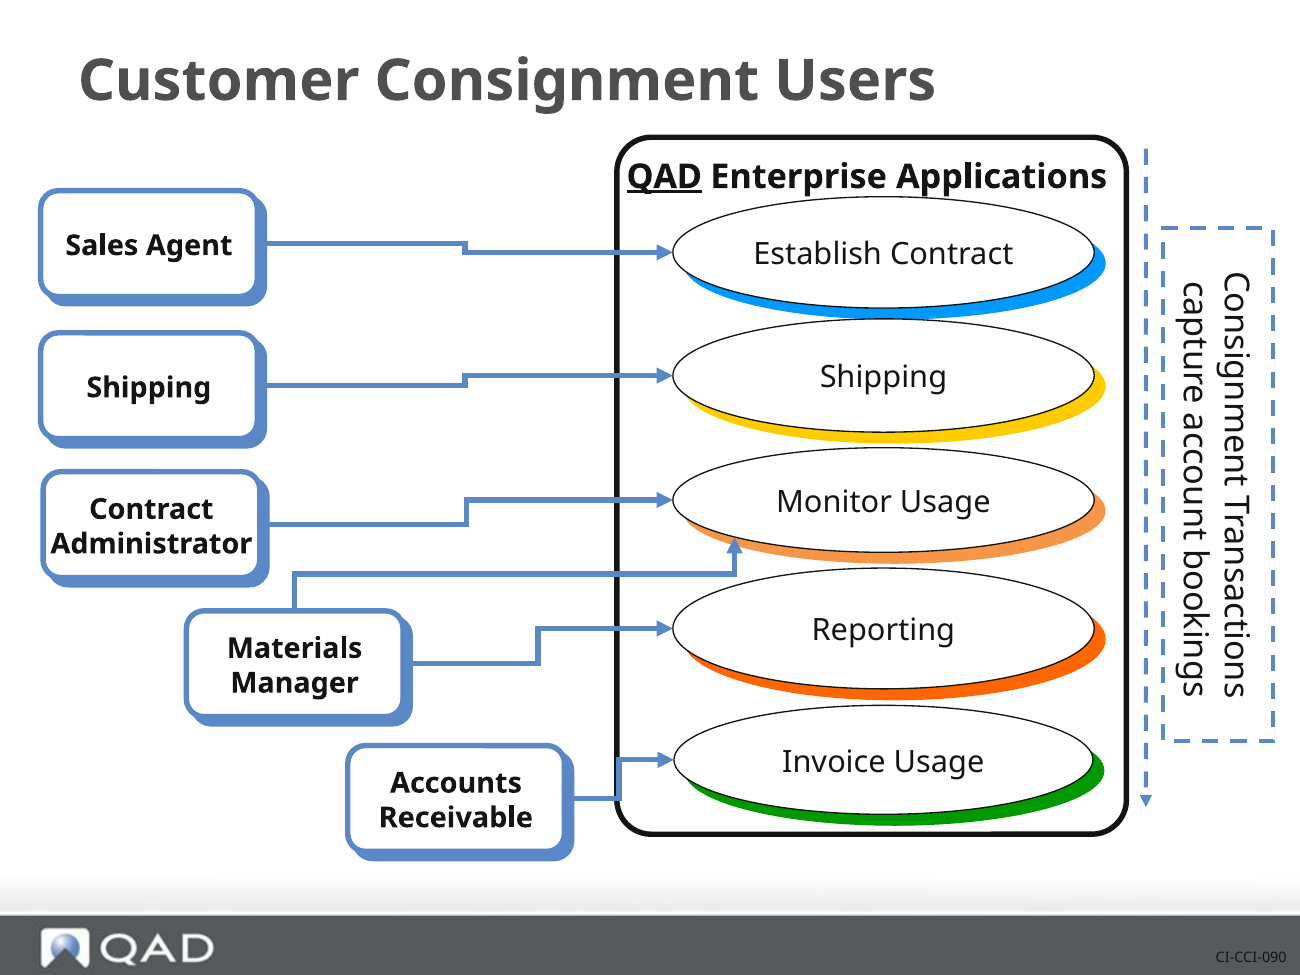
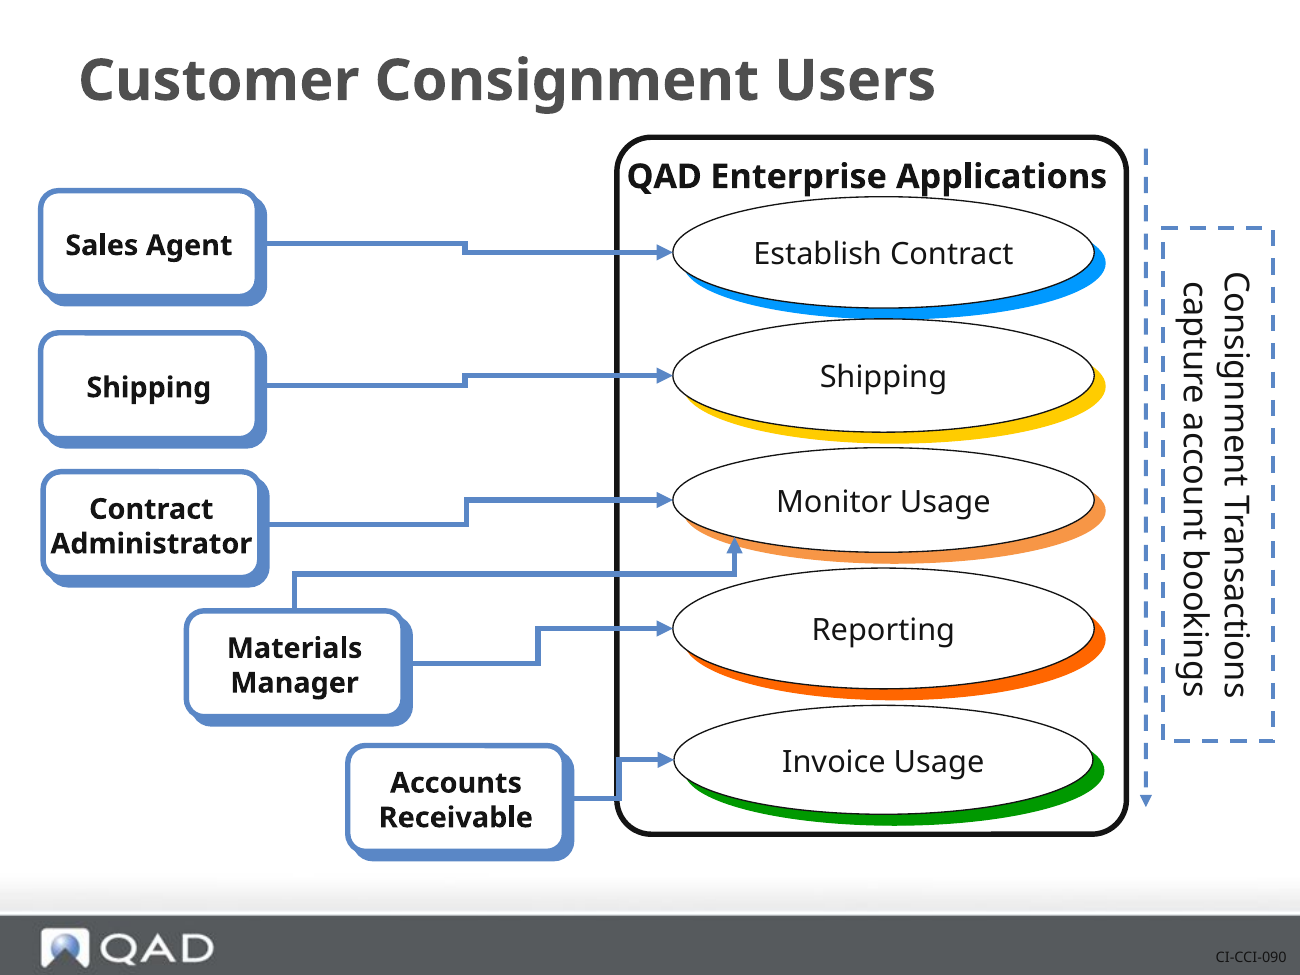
QAD underline: present -> none
